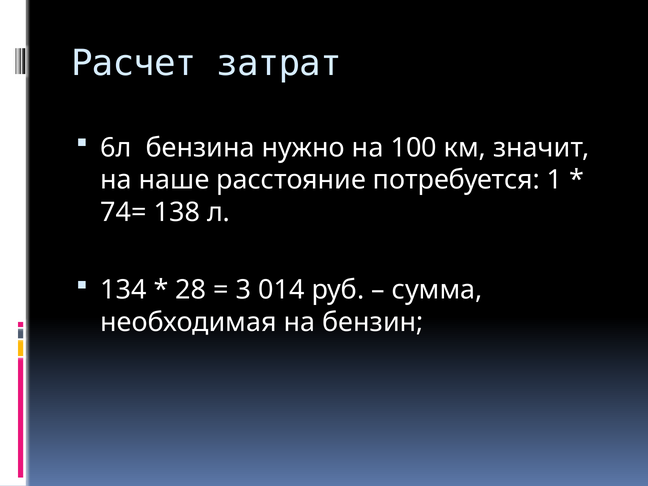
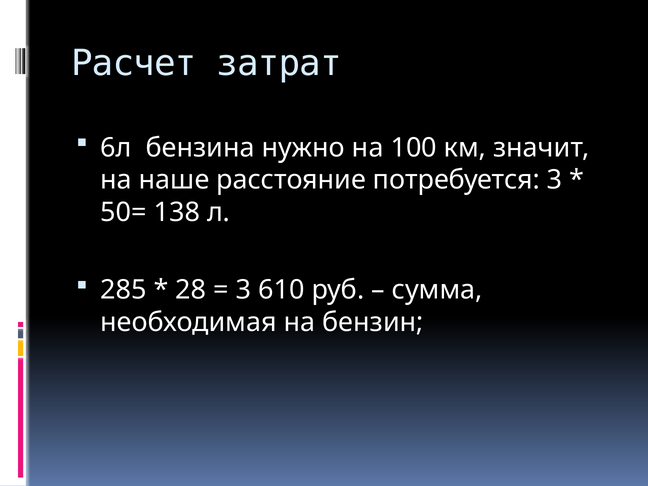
потребуется 1: 1 -> 3
74=: 74= -> 50=
134: 134 -> 285
014: 014 -> 610
